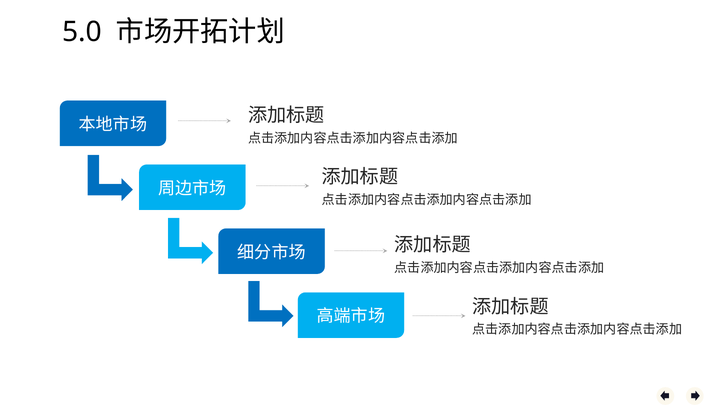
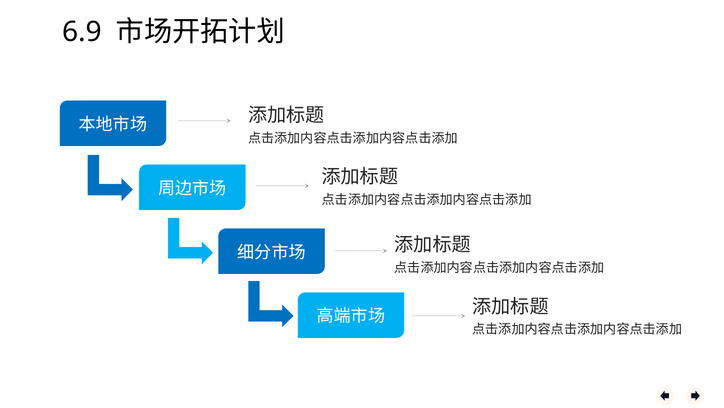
5.0: 5.0 -> 6.9
